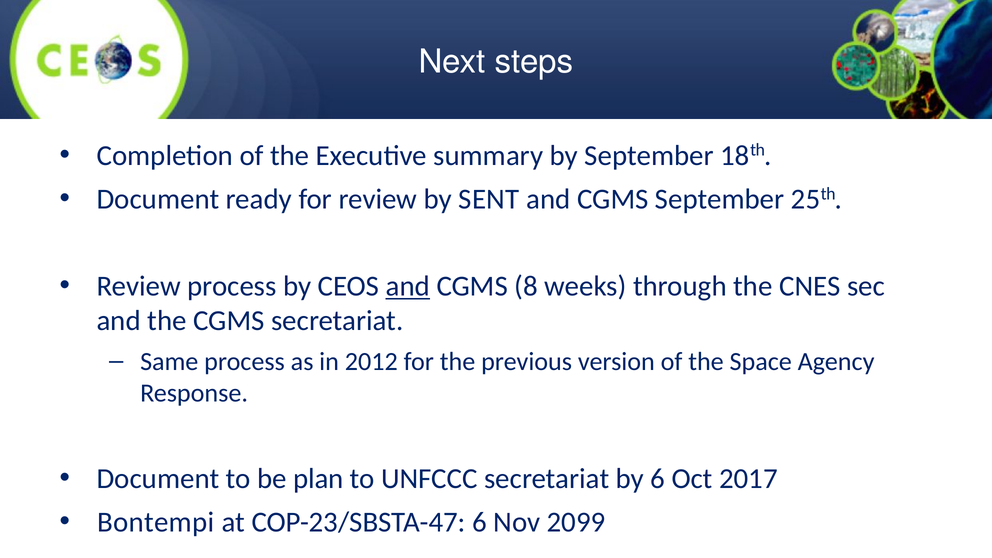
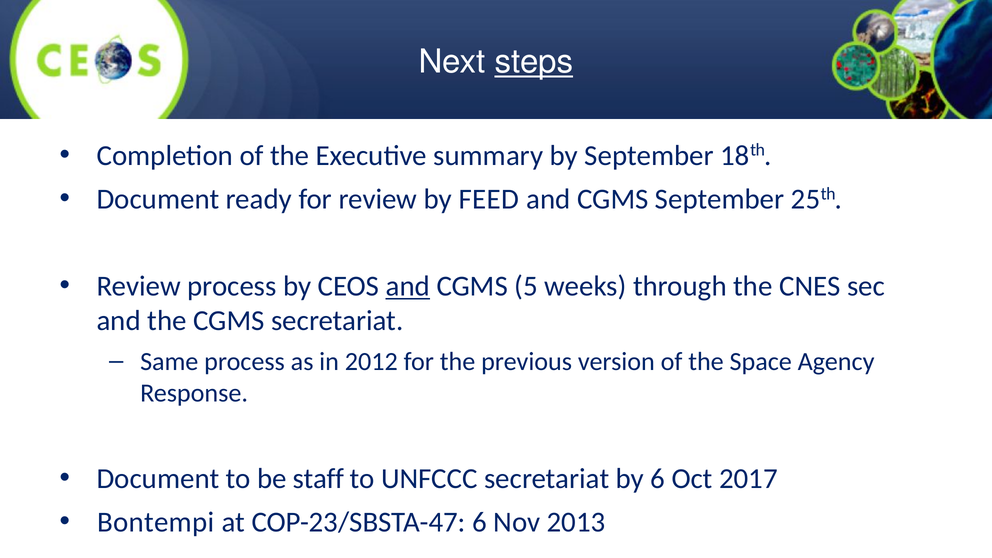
steps underline: none -> present
SENT: SENT -> FEED
8: 8 -> 5
plan: plan -> staff
2099: 2099 -> 2013
